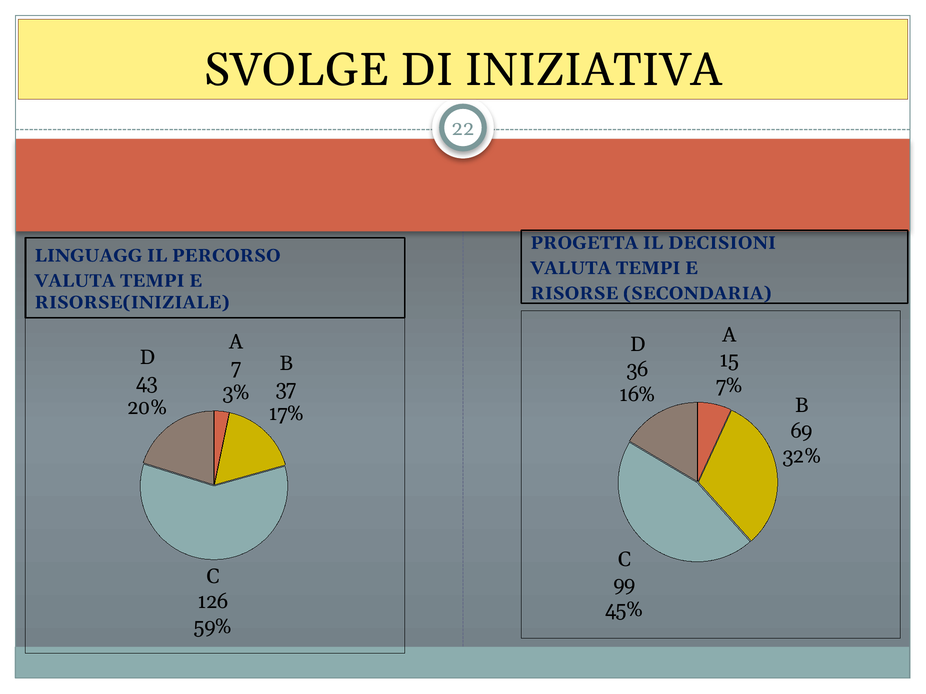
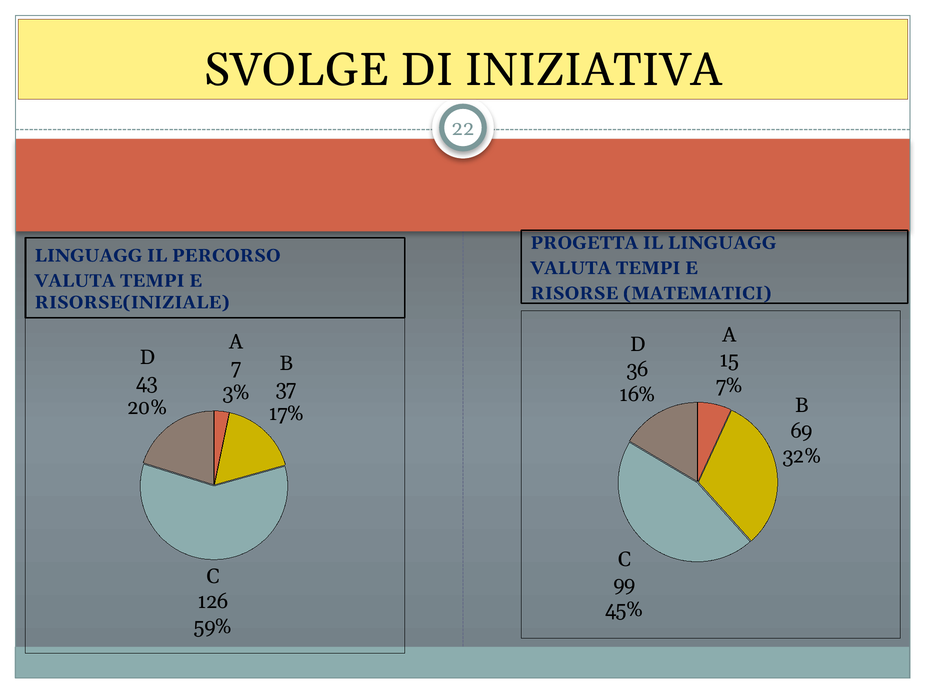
IL DECISIONI: DECISIONI -> LINGUAGG
SECONDARIA: SECONDARIA -> MATEMATICI
